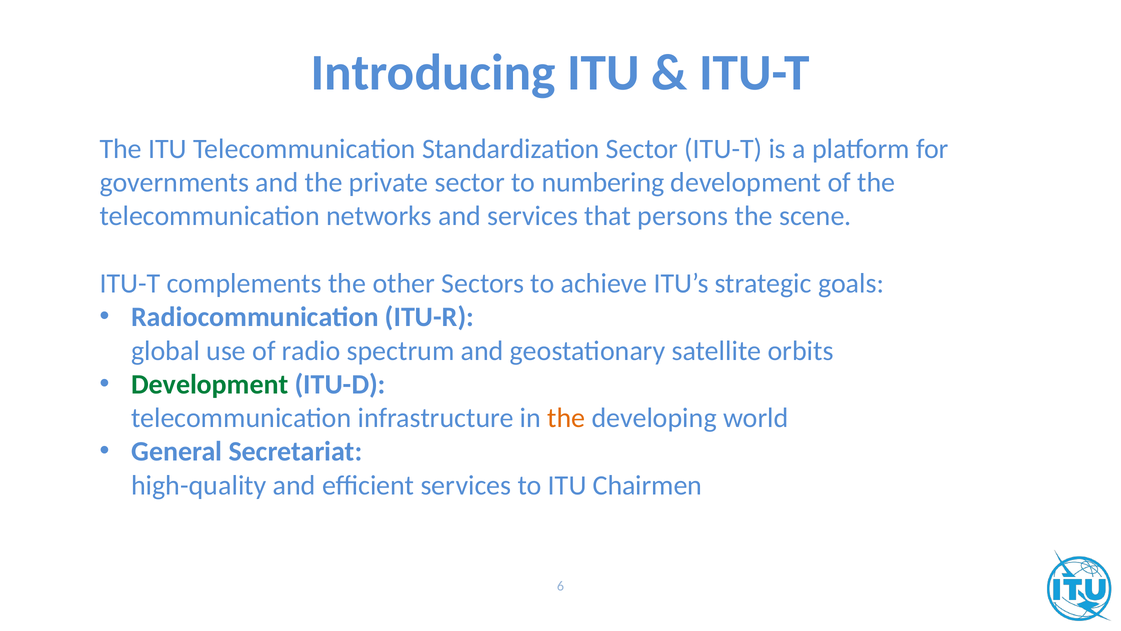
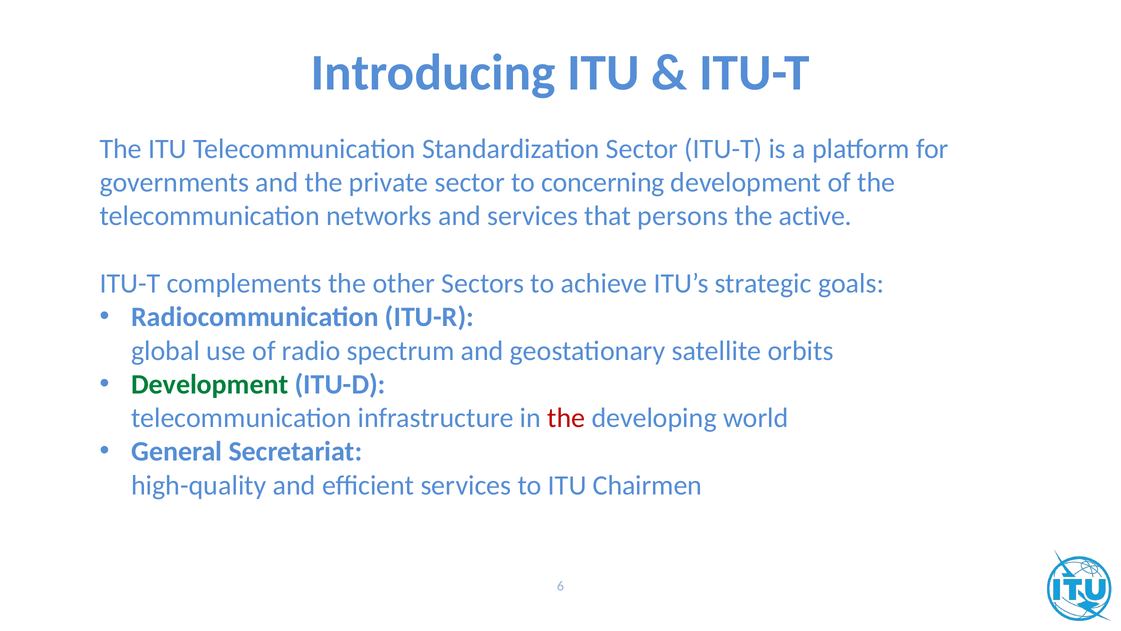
numbering: numbering -> concerning
scene: scene -> active
the at (566, 418) colour: orange -> red
